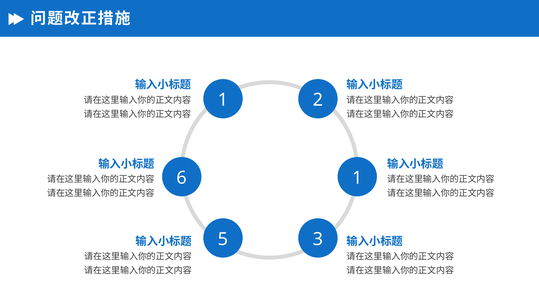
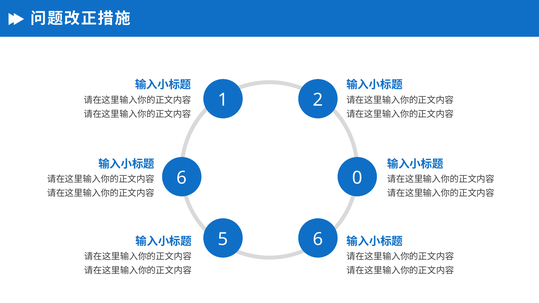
6 1: 1 -> 0
5 3: 3 -> 6
